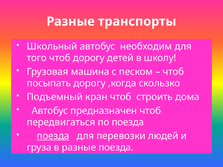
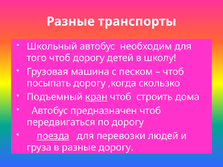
кран underline: none -> present
по поезда: поезда -> дорогу
разные поезда: поезда -> дорогу
